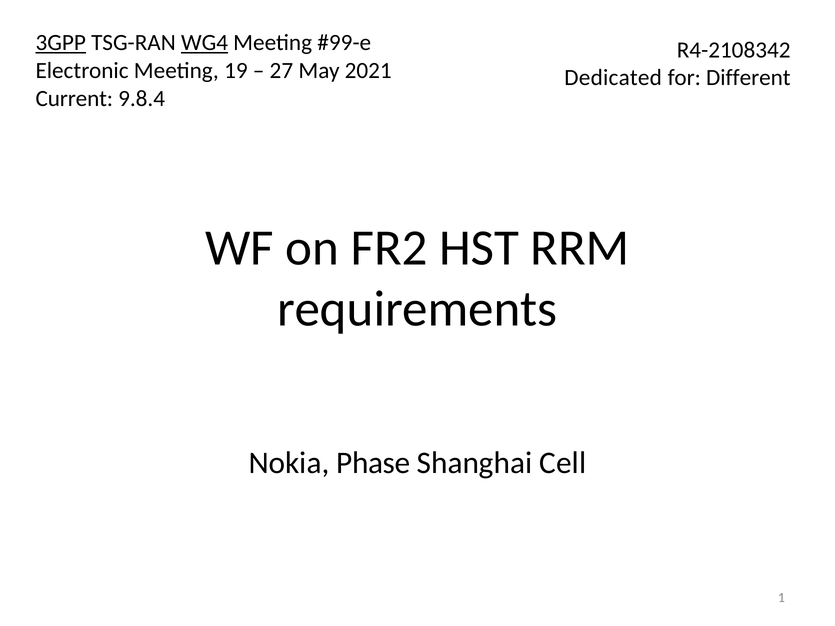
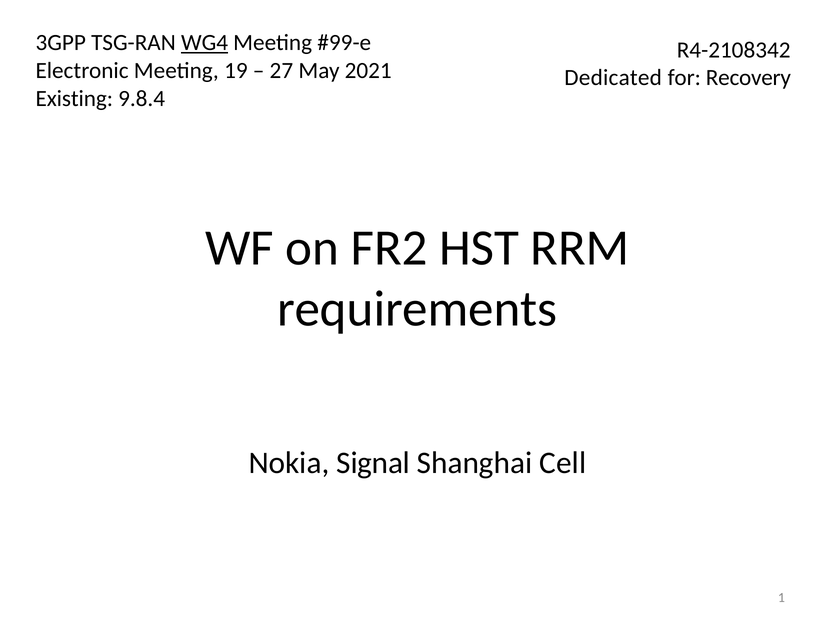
3GPP underline: present -> none
Different: Different -> Recovery
Current: Current -> Existing
Phase: Phase -> Signal
